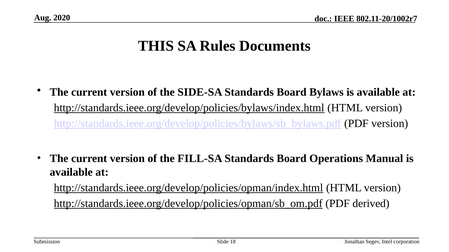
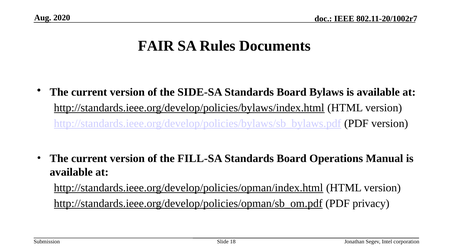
THIS: THIS -> FAIR
derived: derived -> privacy
